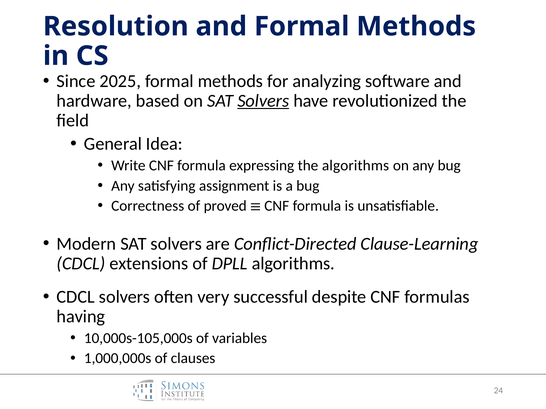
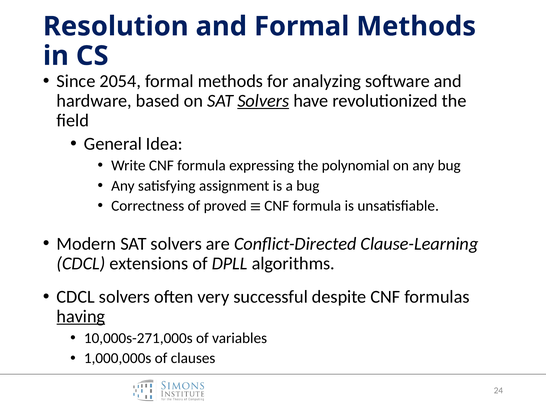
2025: 2025 -> 2054
the algorithms: algorithms -> polynomial
having underline: none -> present
10,000s-105,000s: 10,000s-105,000s -> 10,000s-271,000s
